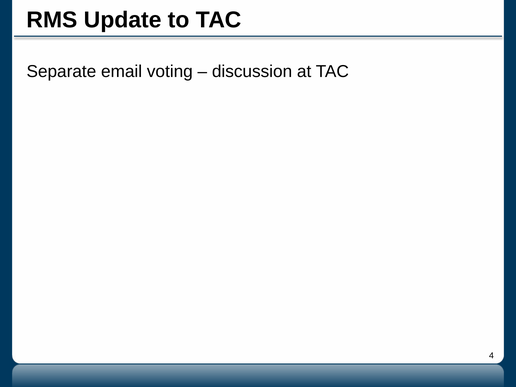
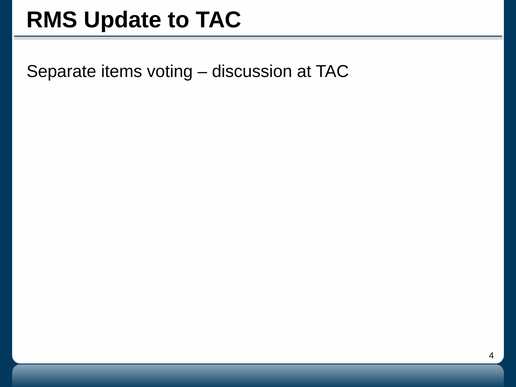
email: email -> items
